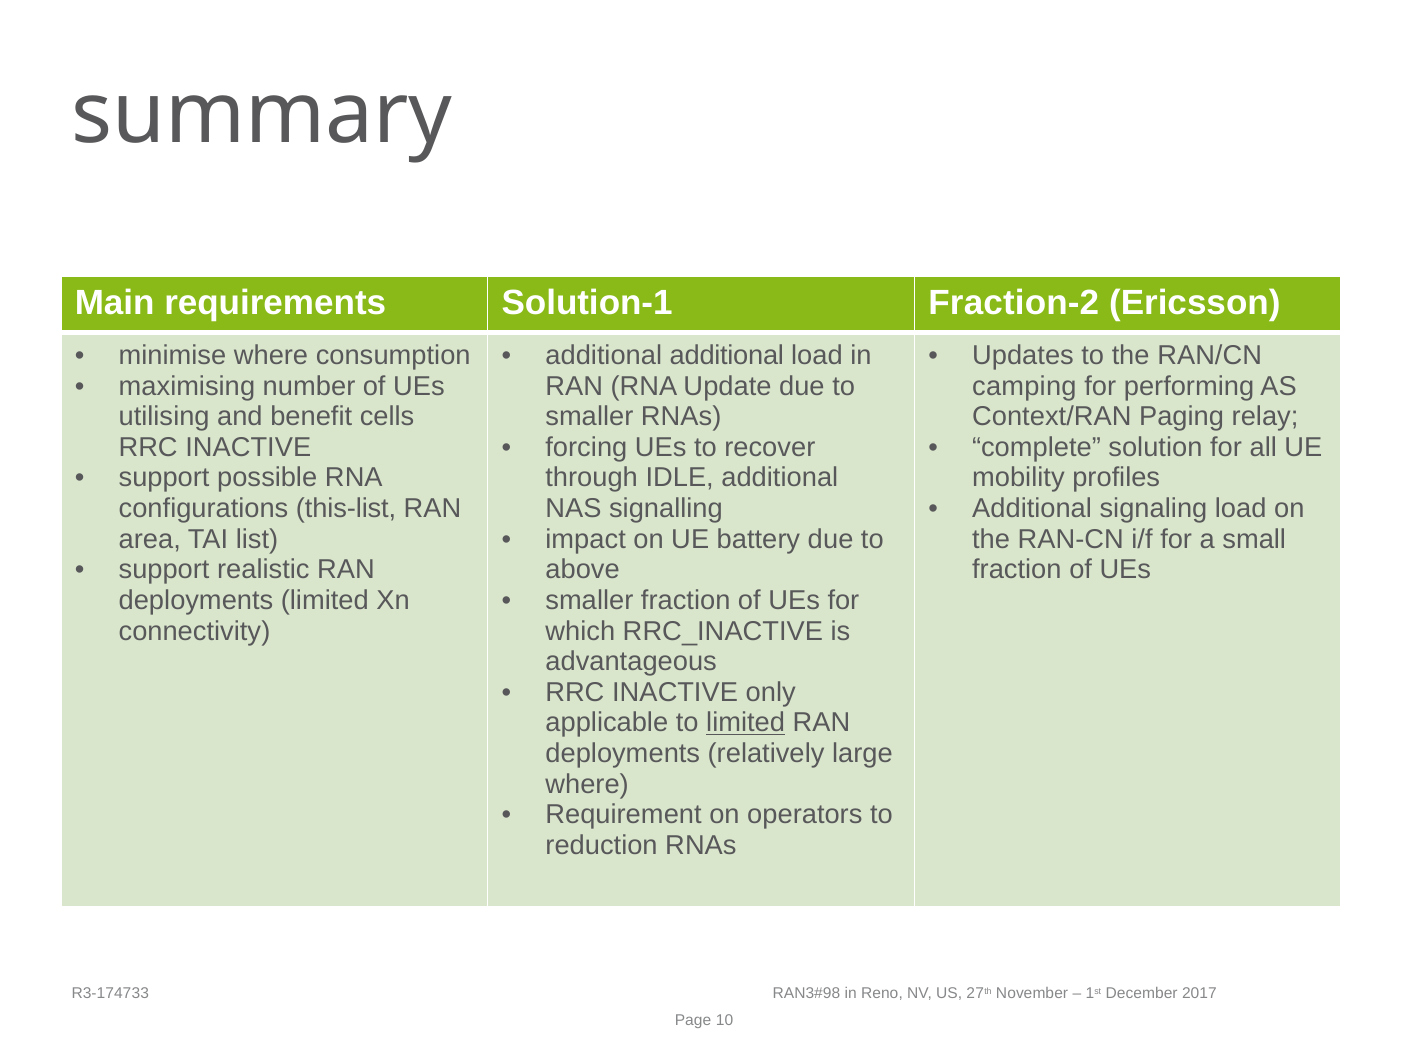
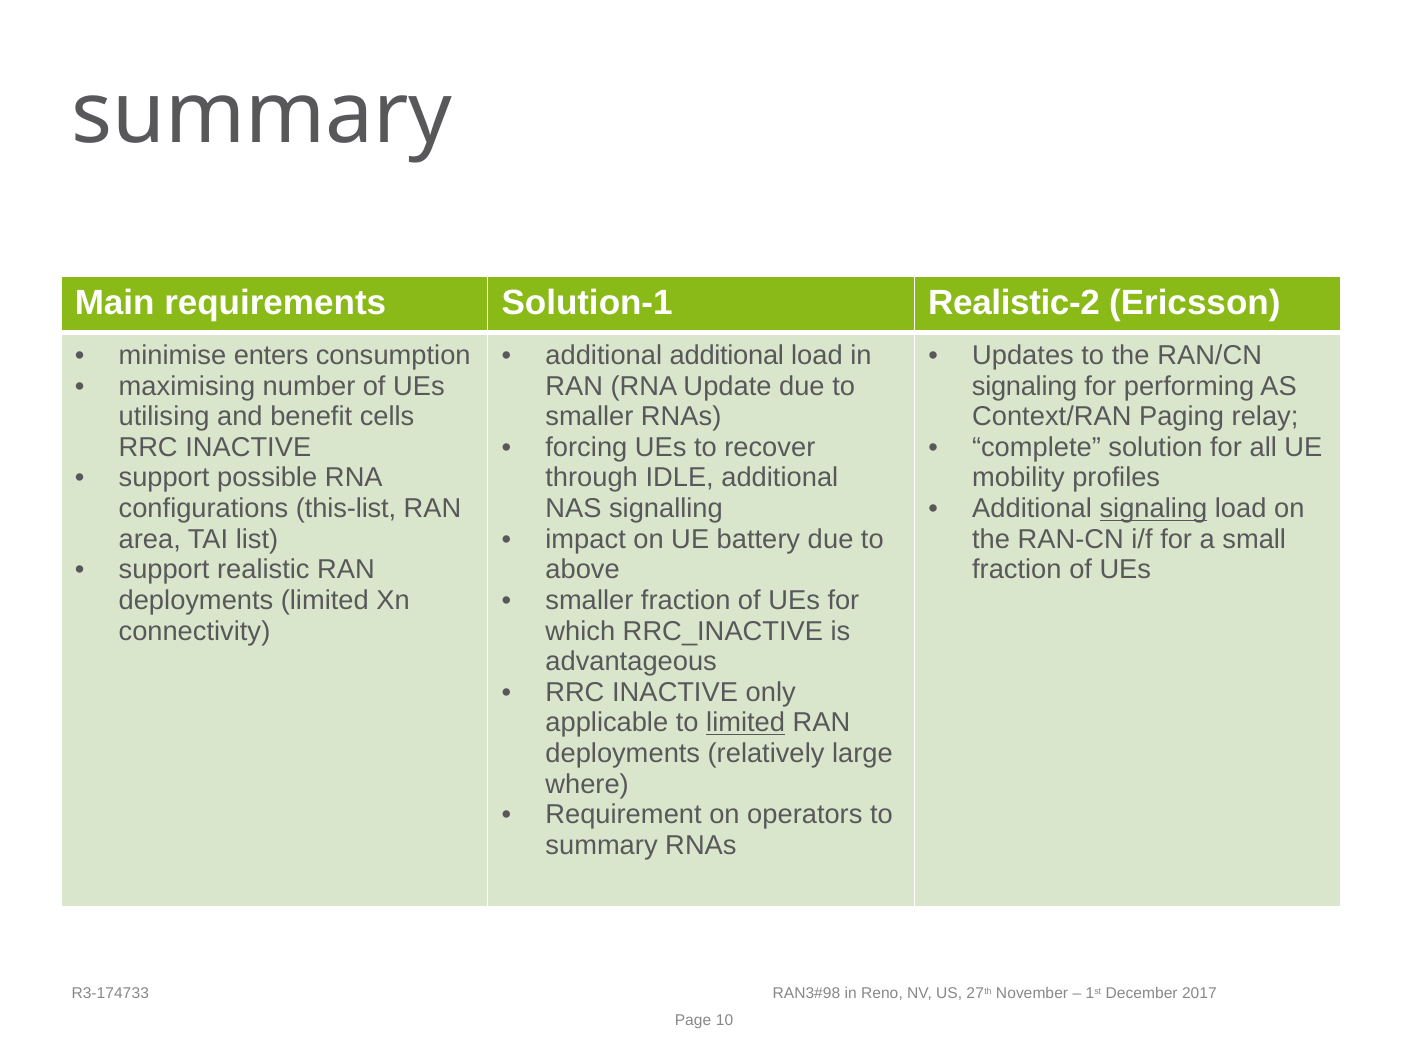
Fraction-2: Fraction-2 -> Realistic-2
minimise where: where -> enters
camping at (1024, 386): camping -> signaling
signaling at (1153, 509) underline: none -> present
reduction at (602, 846): reduction -> summary
